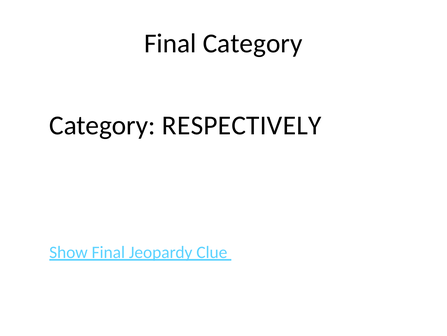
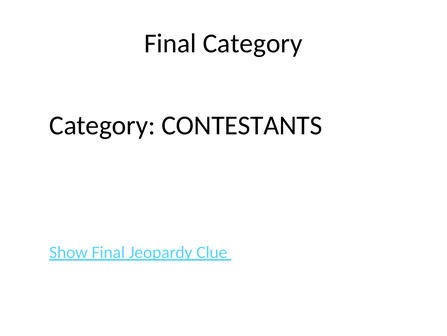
RESPECTIVELY: RESPECTIVELY -> CONTESTANTS
